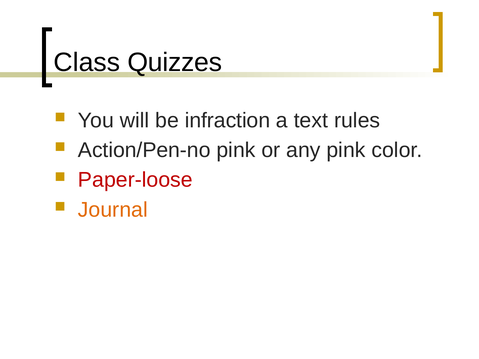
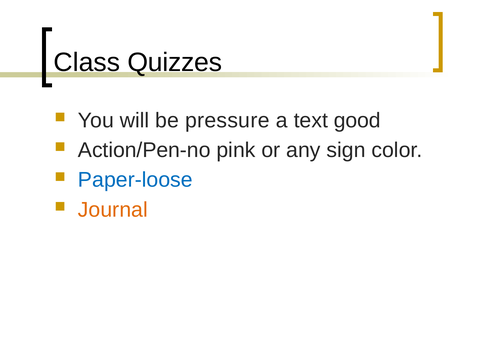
infraction: infraction -> pressure
rules: rules -> good
any pink: pink -> sign
Paper-loose colour: red -> blue
